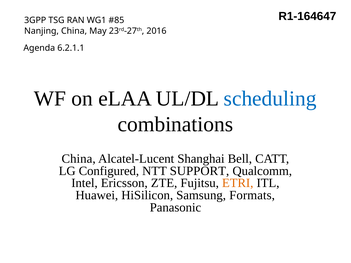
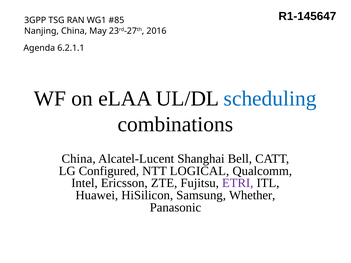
R1-164647: R1-164647 -> R1-145647
SUPPORT: SUPPORT -> LOGICAL
ETRI colour: orange -> purple
Formats: Formats -> Whether
